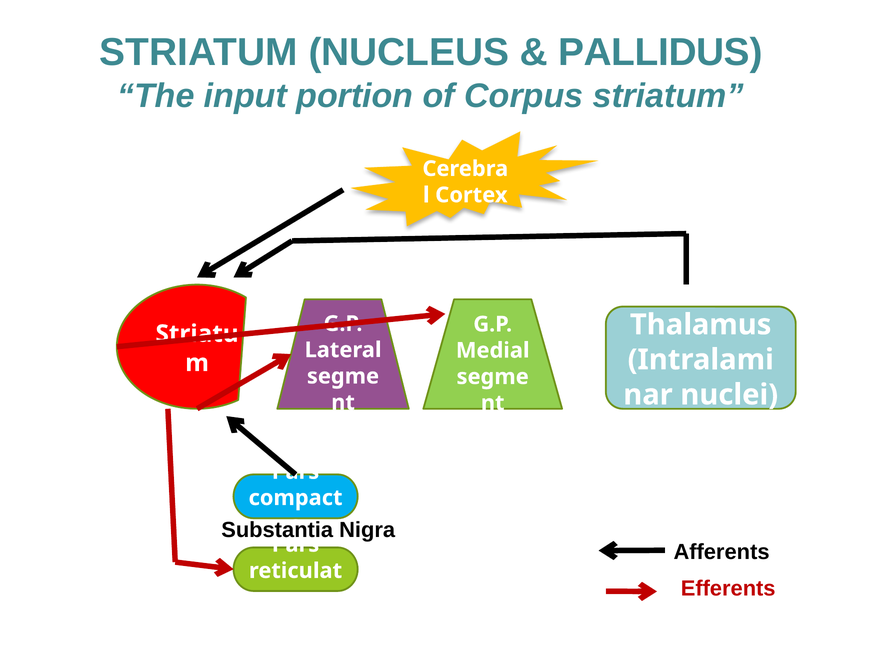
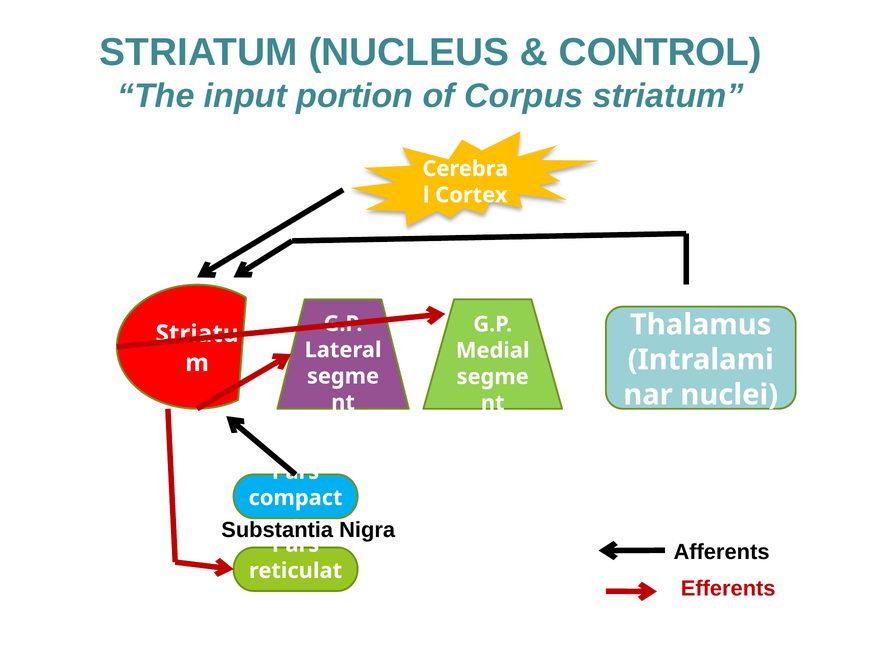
PALLIDUS: PALLIDUS -> CONTROL
